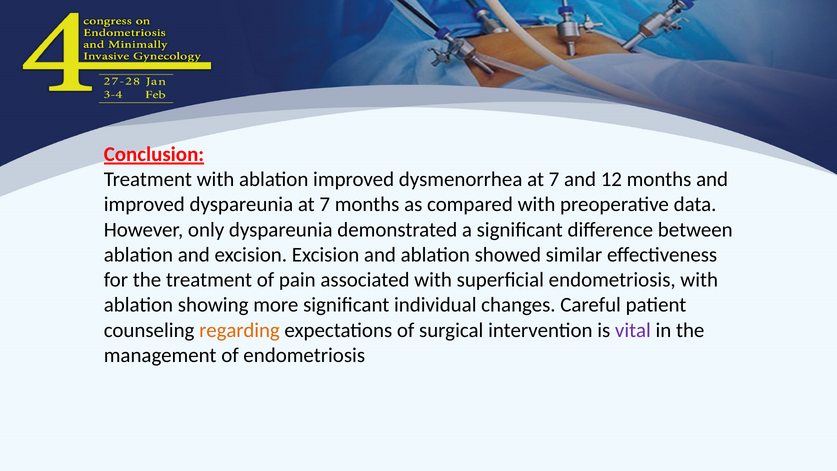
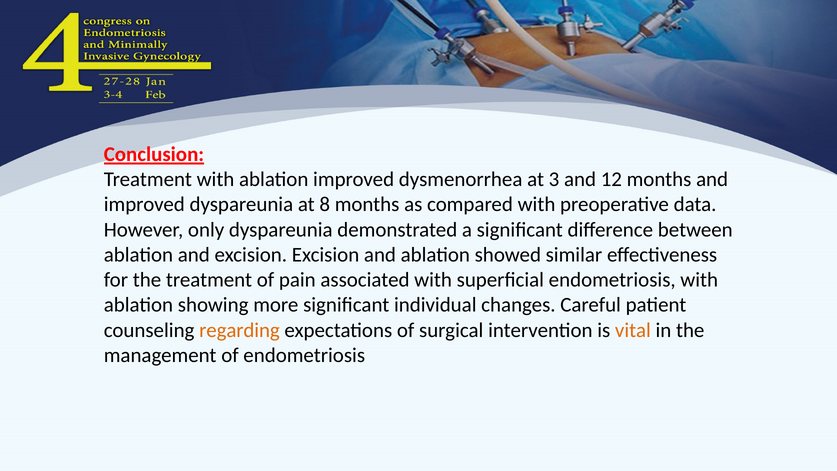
dysmenorrhea at 7: 7 -> 3
dyspareunia at 7: 7 -> 8
vital colour: purple -> orange
